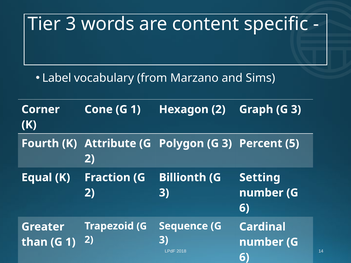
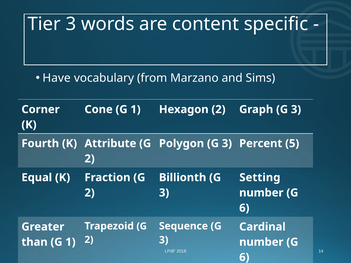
Label: Label -> Have
